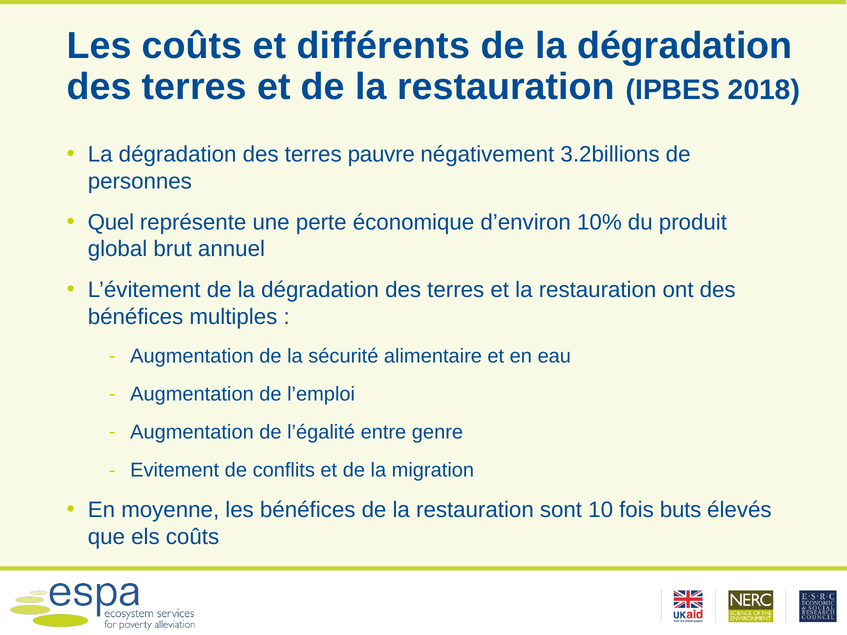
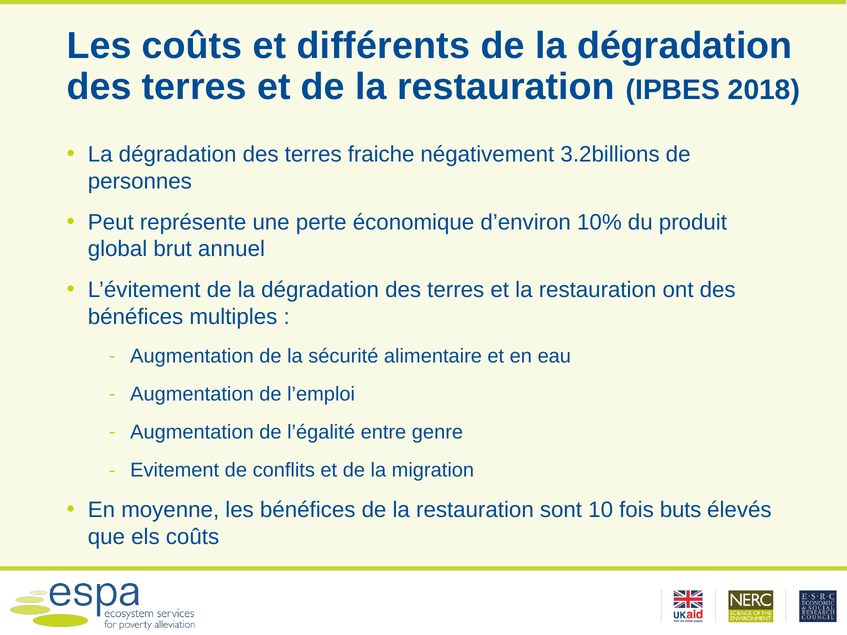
pauvre: pauvre -> fraiche
Quel: Quel -> Peut
